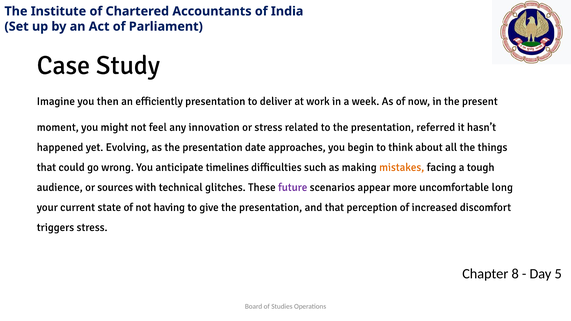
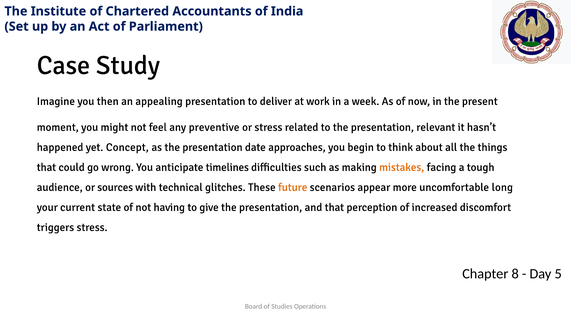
efficiently: efficiently -> appealing
innovation: innovation -> preventive
referred: referred -> relevant
Evolving: Evolving -> Concept
future colour: purple -> orange
